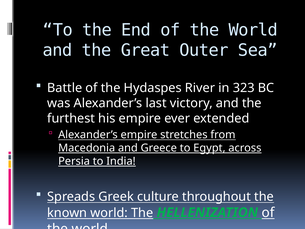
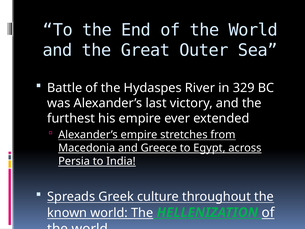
323: 323 -> 329
